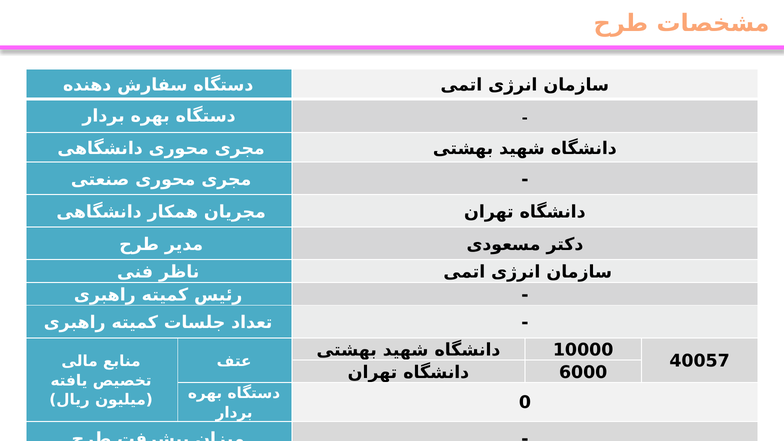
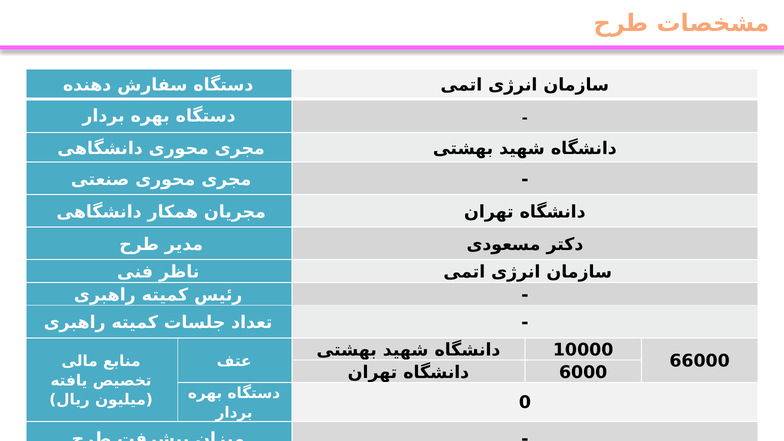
40057: 40057 -> 66000
